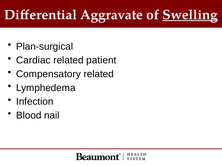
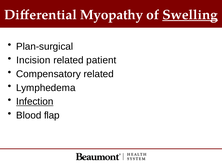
Aggravate: Aggravate -> Myopathy
Cardiac: Cardiac -> Incision
Infection underline: none -> present
nail: nail -> flap
